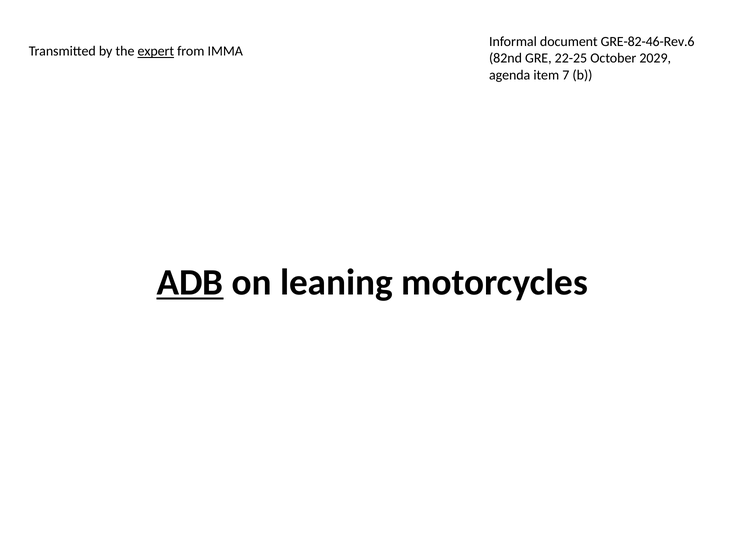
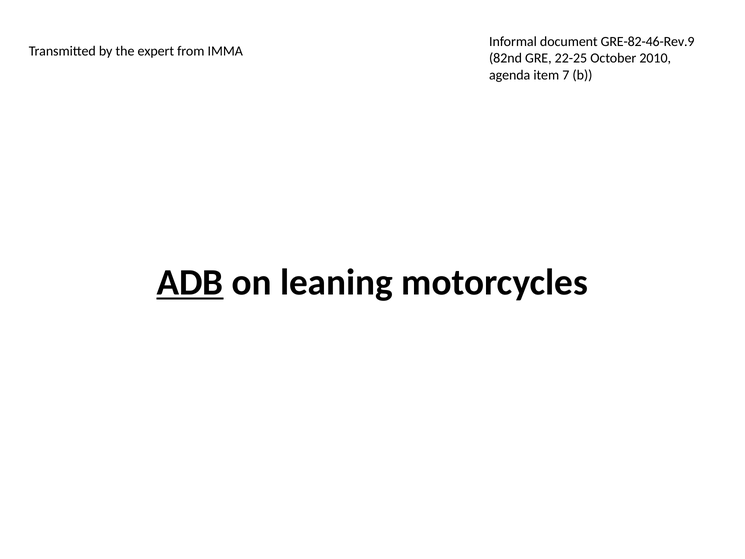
GRE-82-46-Rev.6: GRE-82-46-Rev.6 -> GRE-82-46-Rev.9
expert underline: present -> none
2029: 2029 -> 2010
